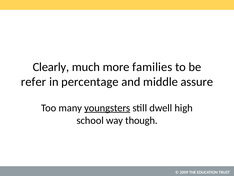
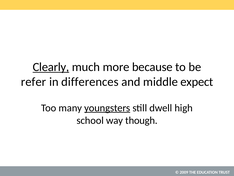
Clearly underline: none -> present
families: families -> because
percentage: percentage -> differences
assure: assure -> expect
